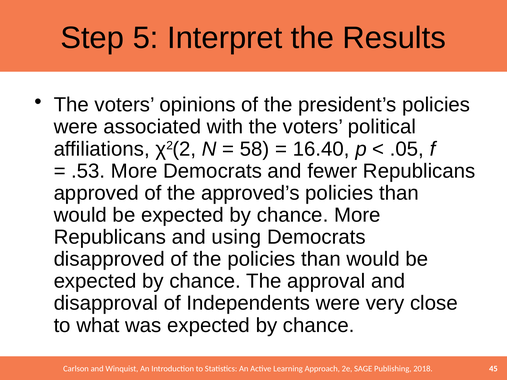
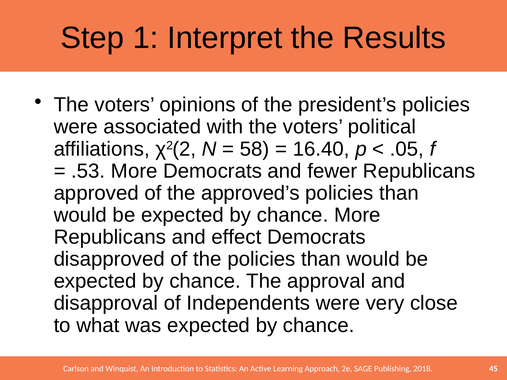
5: 5 -> 1
using: using -> effect
